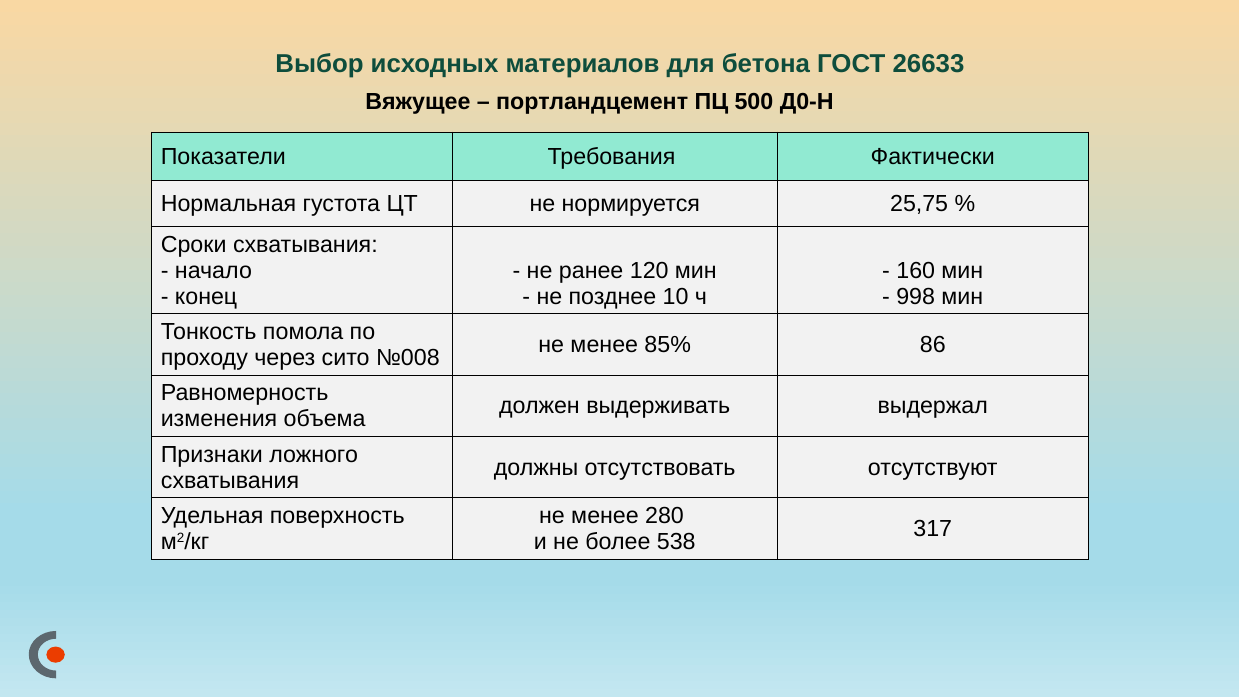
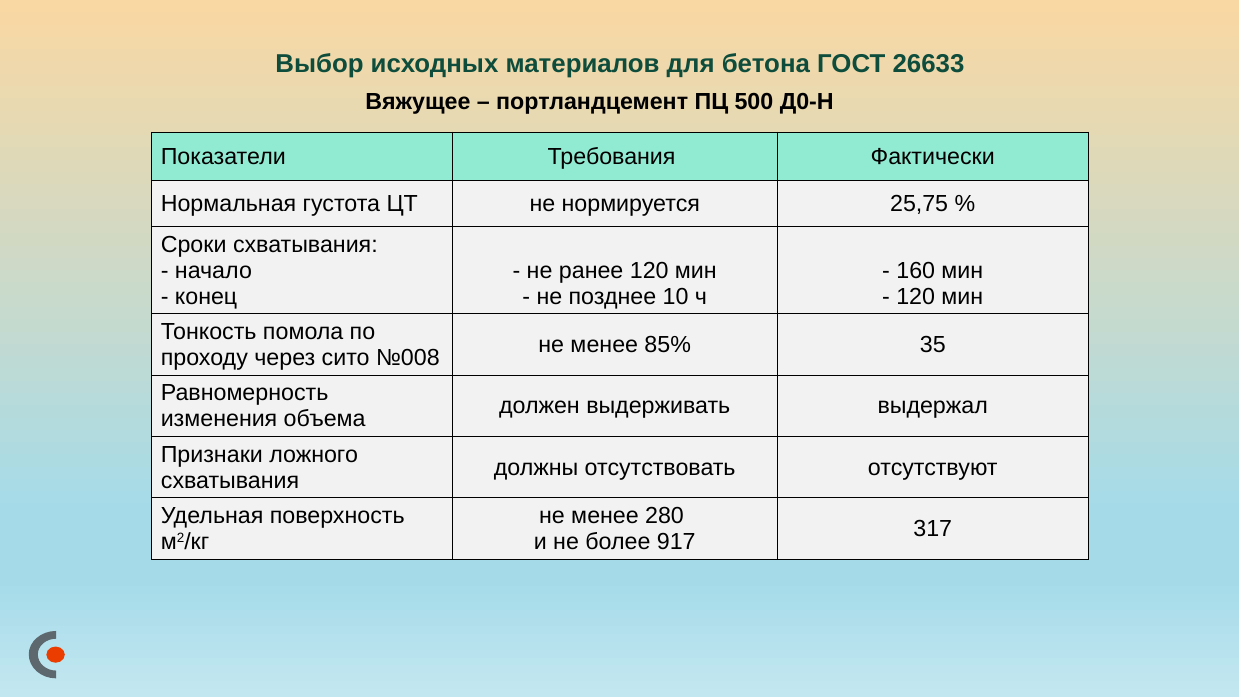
998 at (916, 296): 998 -> 120
86: 86 -> 35
538: 538 -> 917
